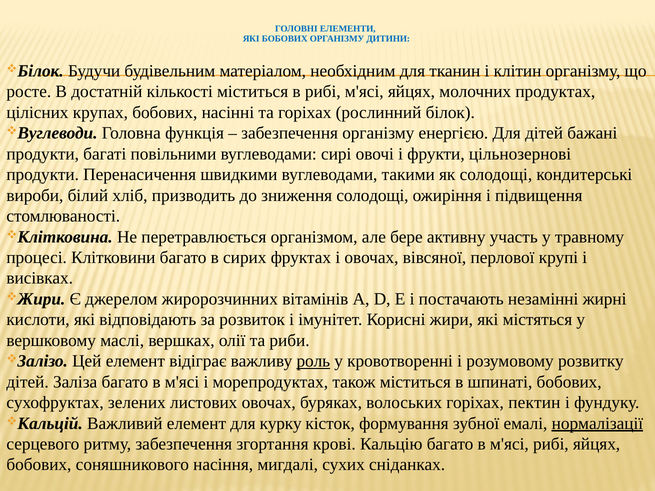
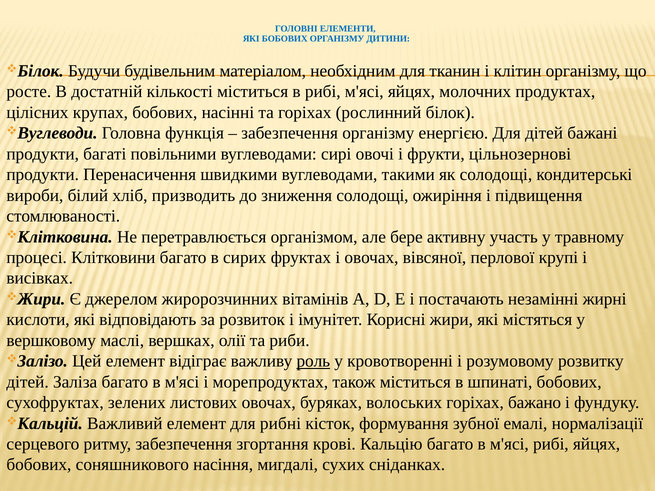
пектин: пектин -> бажано
курку: курку -> рибні
нормалізації underline: present -> none
